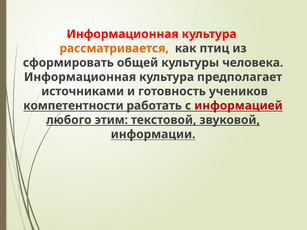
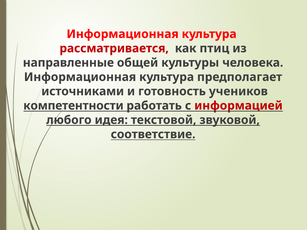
рассматривается colour: orange -> red
сформировать: сформировать -> направленные
этим: этим -> идея
информации: информации -> соответствие
